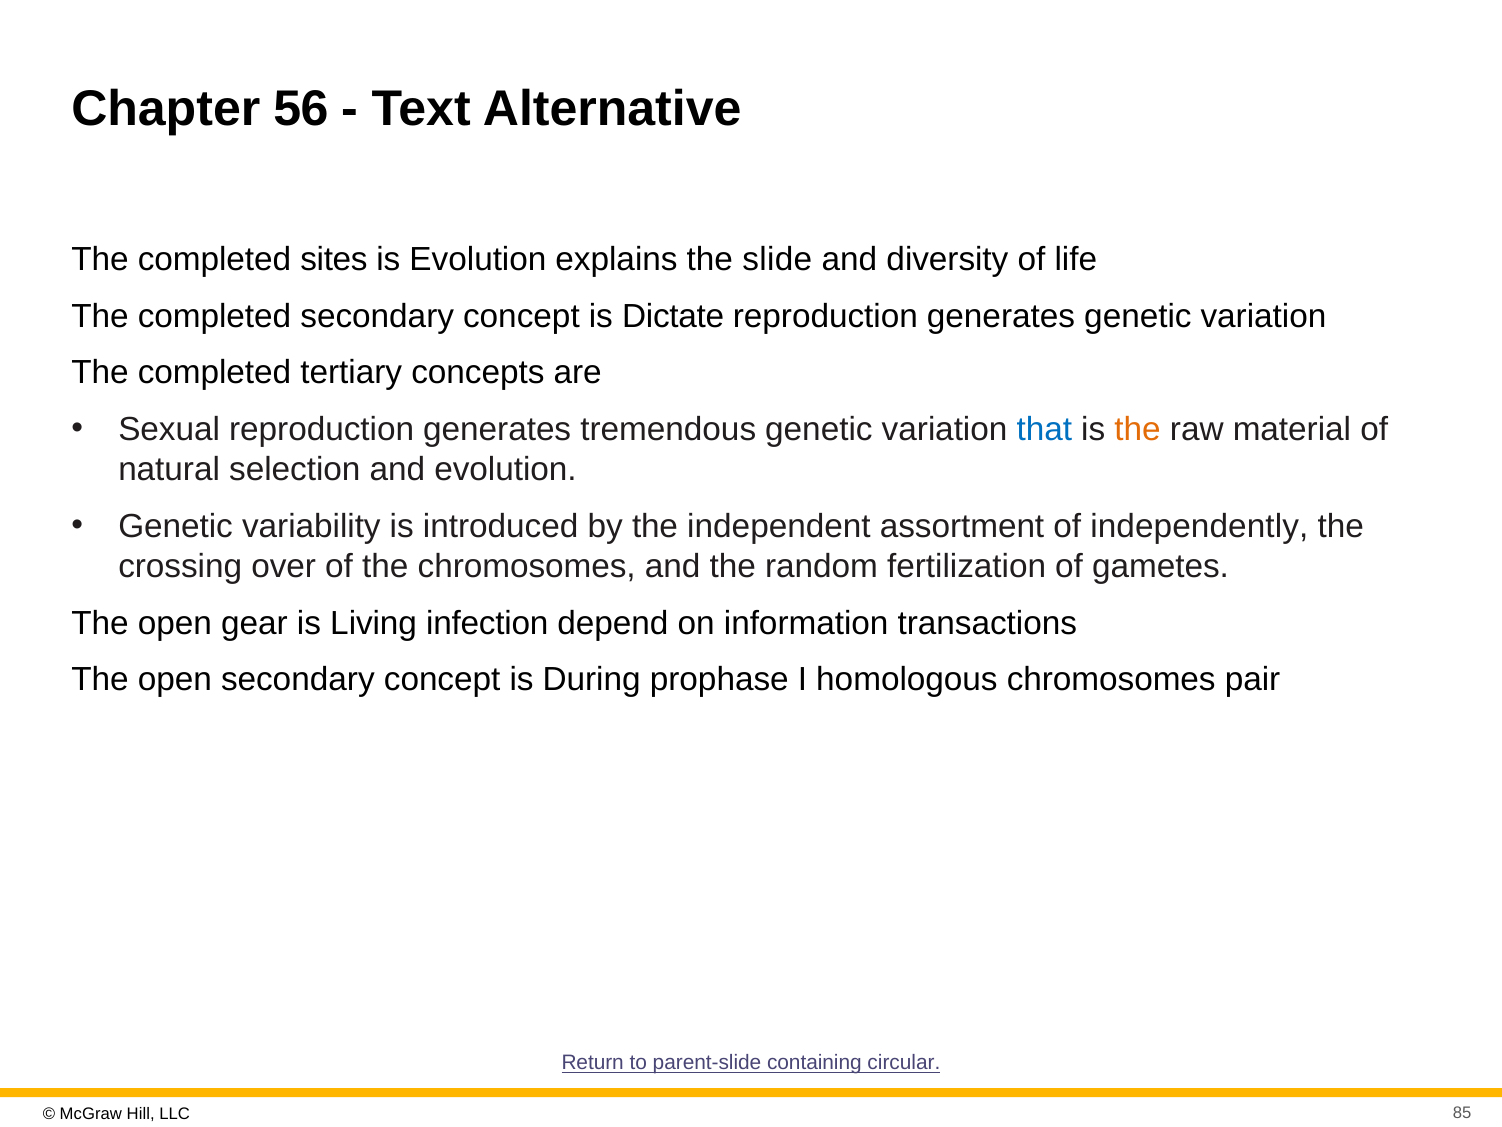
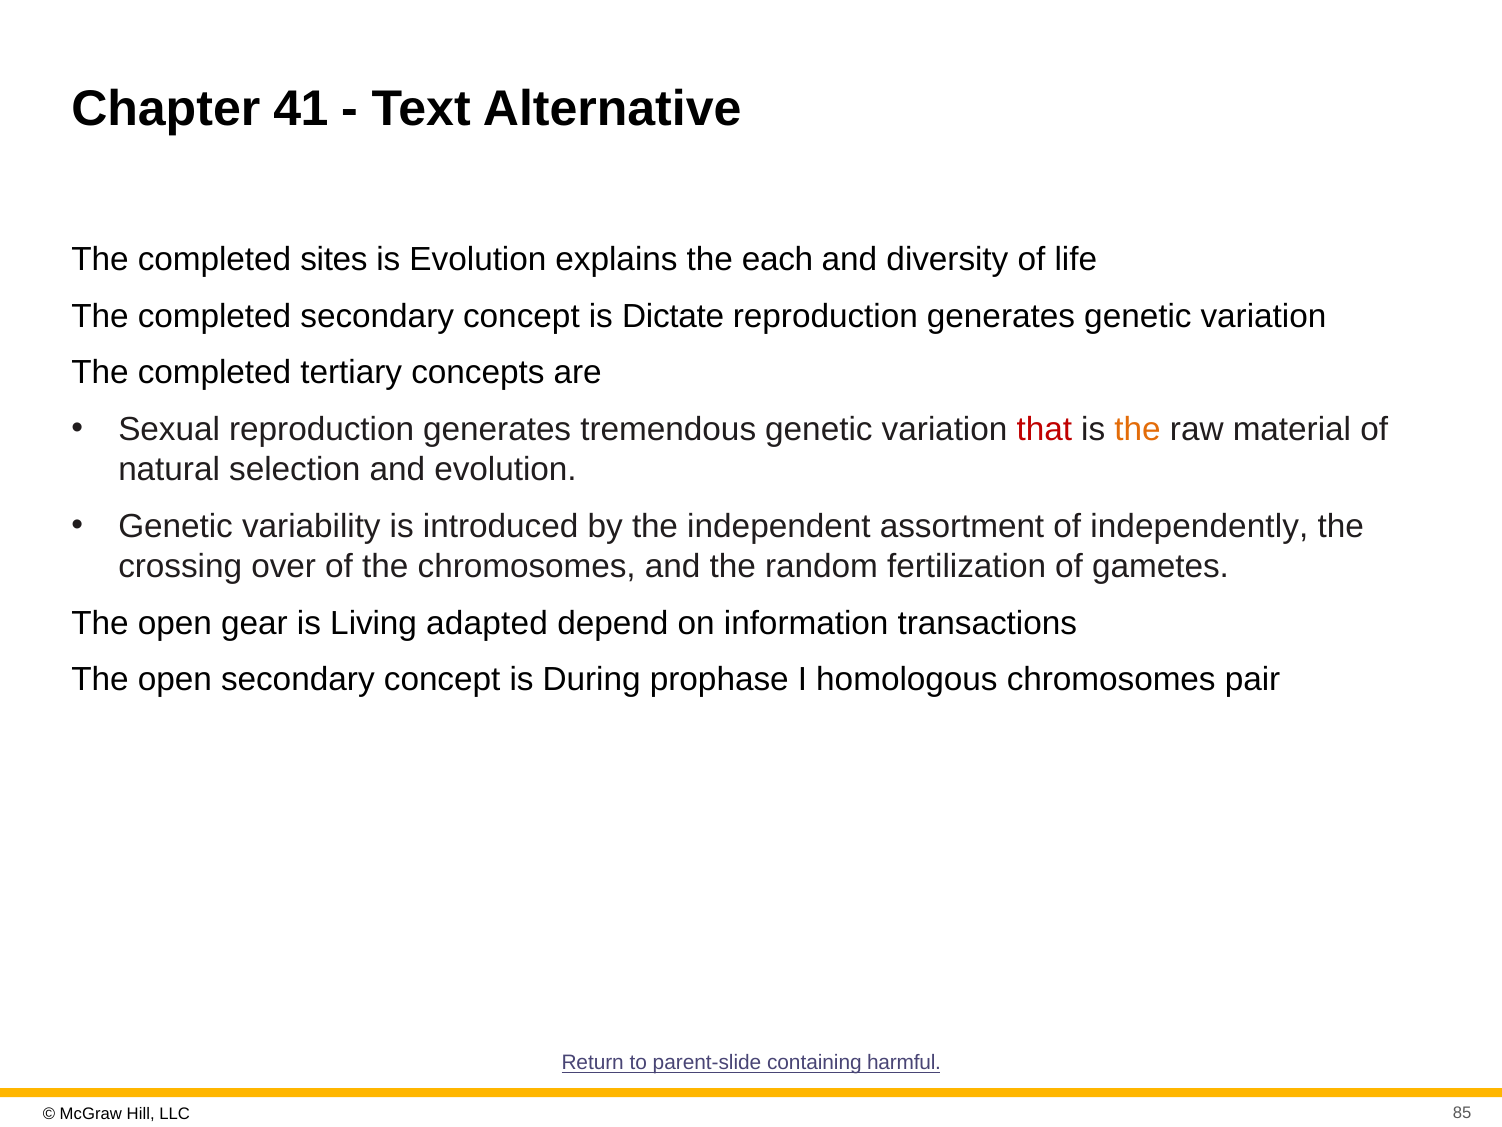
56: 56 -> 41
slide: slide -> each
that colour: blue -> red
infection: infection -> adapted
circular: circular -> harmful
